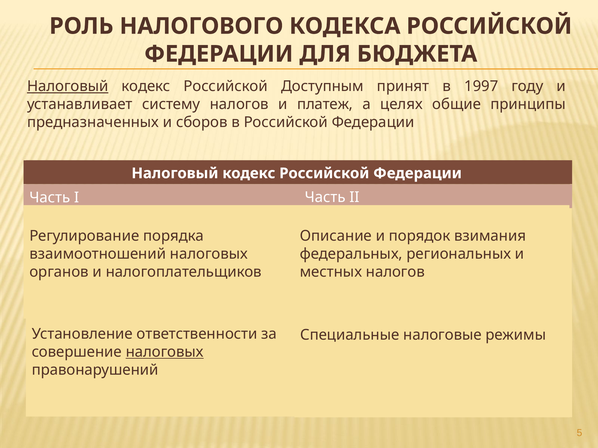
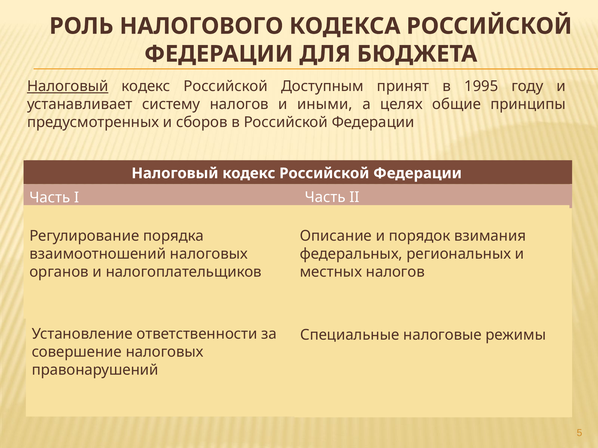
1997: 1997 -> 1995
платеж: платеж -> иными
предназначенных: предназначенных -> предусмотренных
налоговых at (165, 352) underline: present -> none
